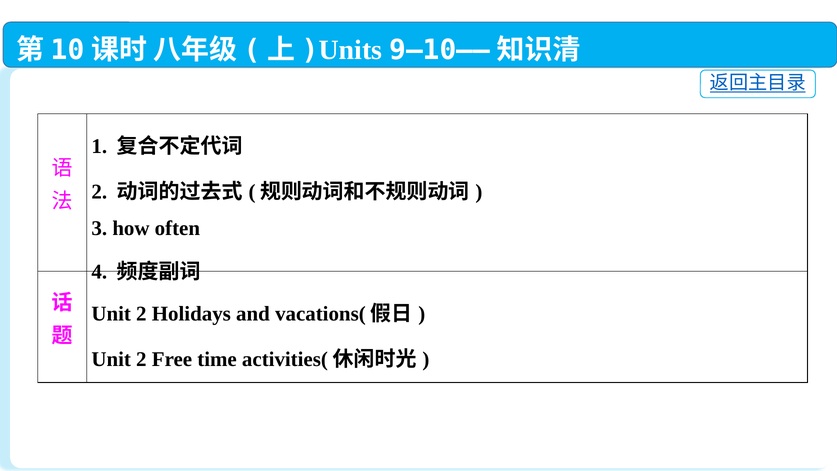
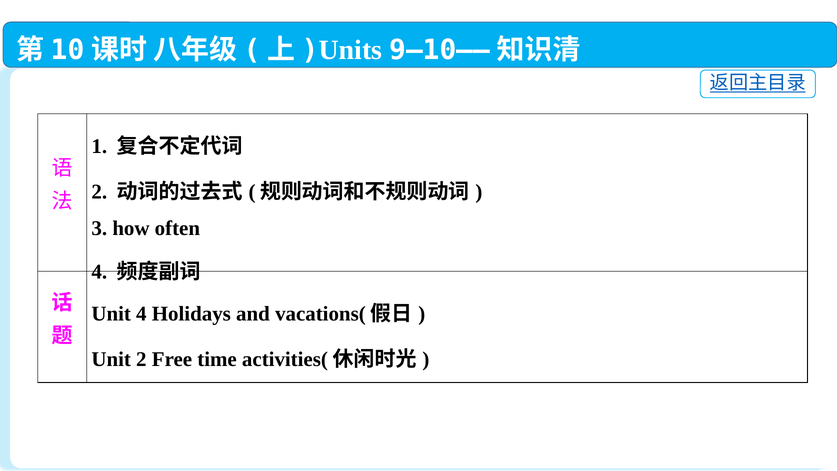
2 at (141, 314): 2 -> 4
